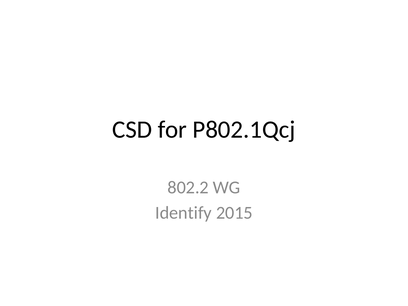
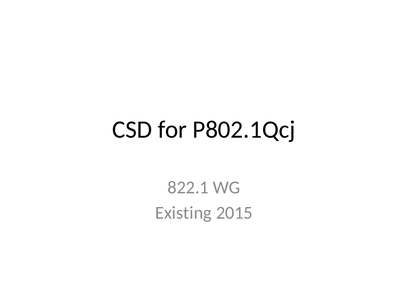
802.2: 802.2 -> 822.1
Identify: Identify -> Existing
